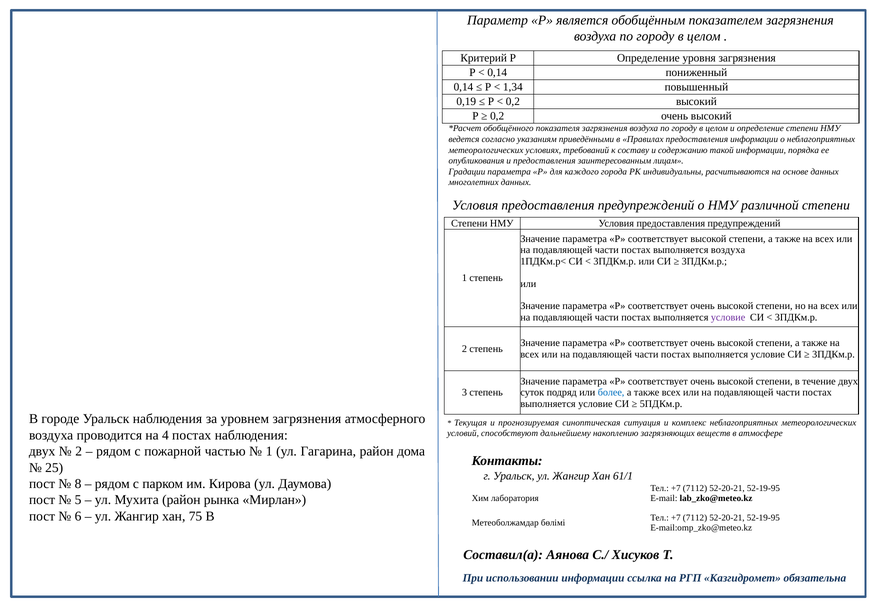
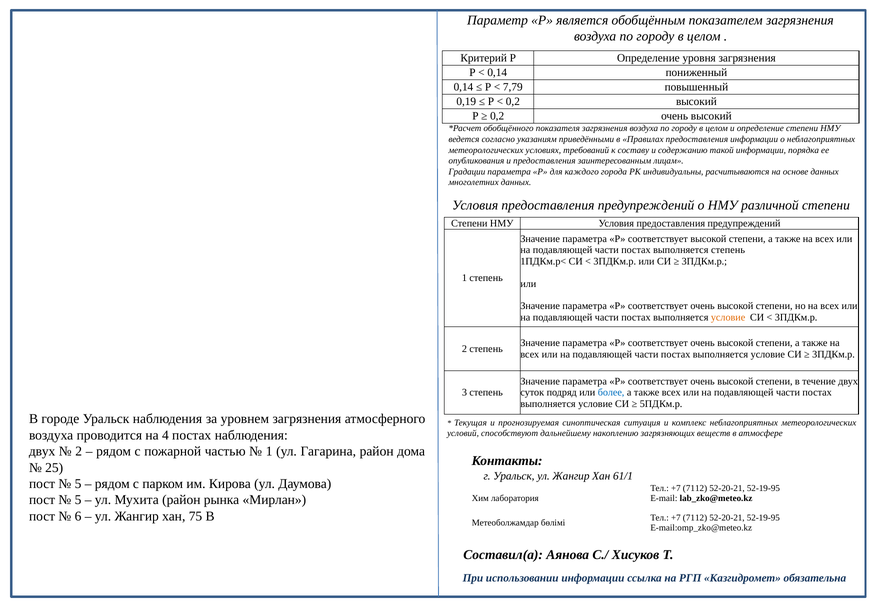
1,34: 1,34 -> 7,79
выполняется воздуха: воздуха -> степень
условие at (728, 317) colour: purple -> orange
8 at (78, 484): 8 -> 5
